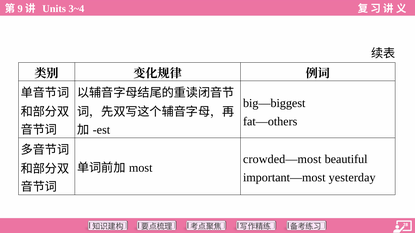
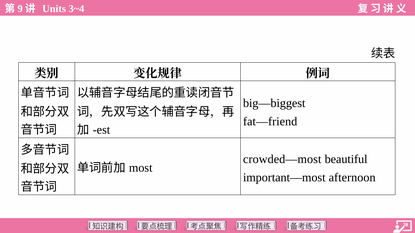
fat—others: fat—others -> fat—friend
yesterday: yesterday -> afternoon
